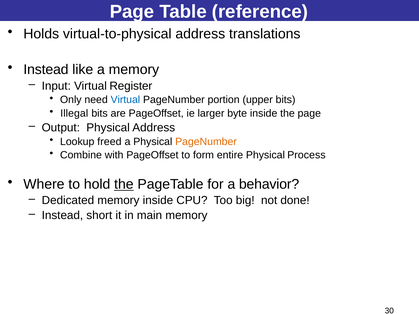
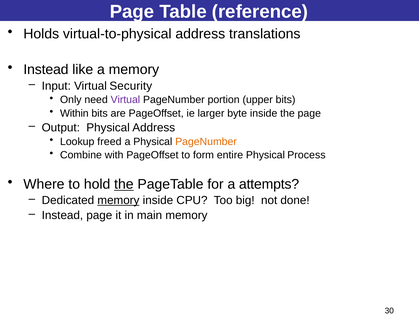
Register: Register -> Security
Virtual at (125, 100) colour: blue -> purple
Illegal: Illegal -> Within
behavior: behavior -> attempts
memory at (118, 201) underline: none -> present
Instead short: short -> page
